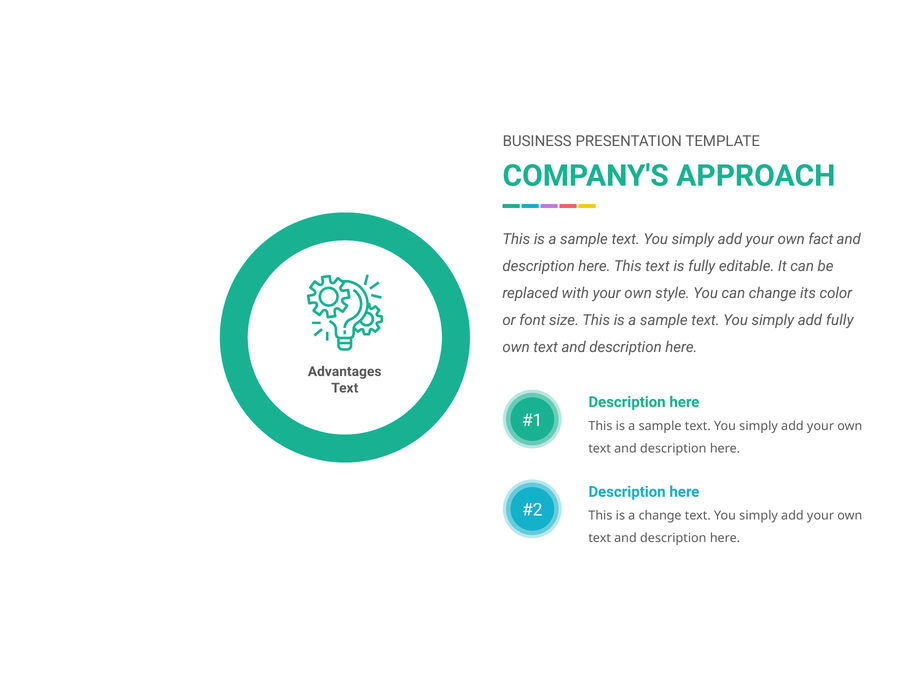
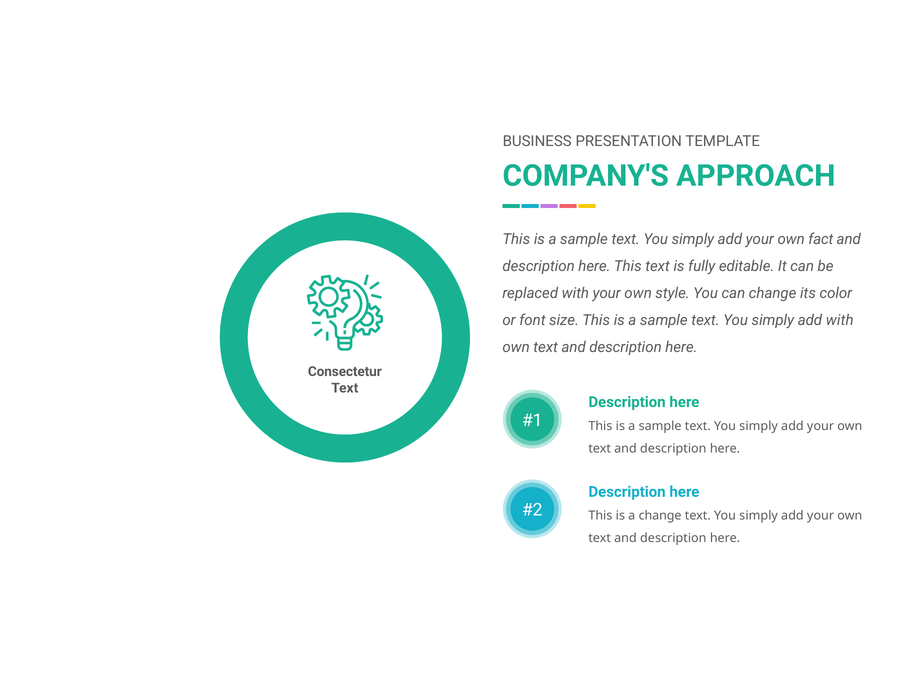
add fully: fully -> with
Advantages: Advantages -> Consectetur
